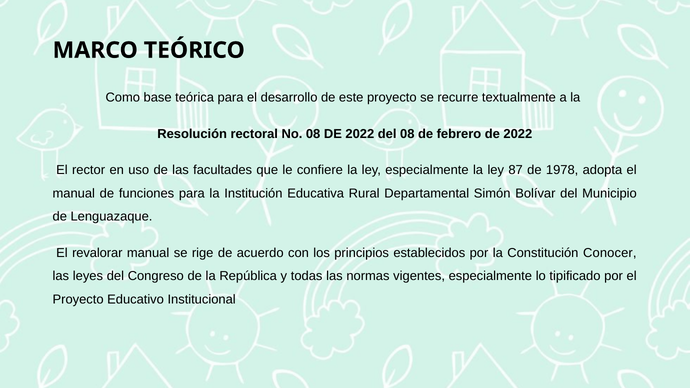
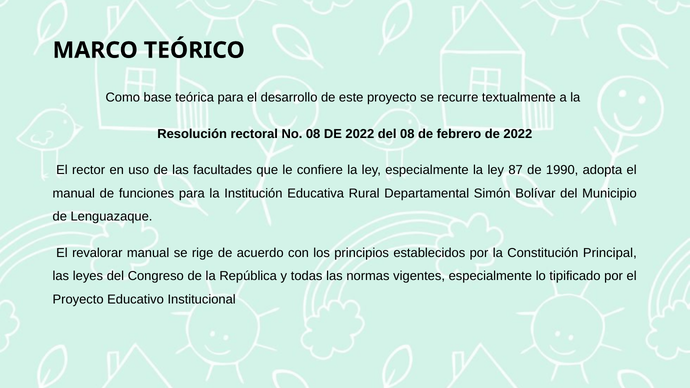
1978: 1978 -> 1990
Conocer: Conocer -> Principal
